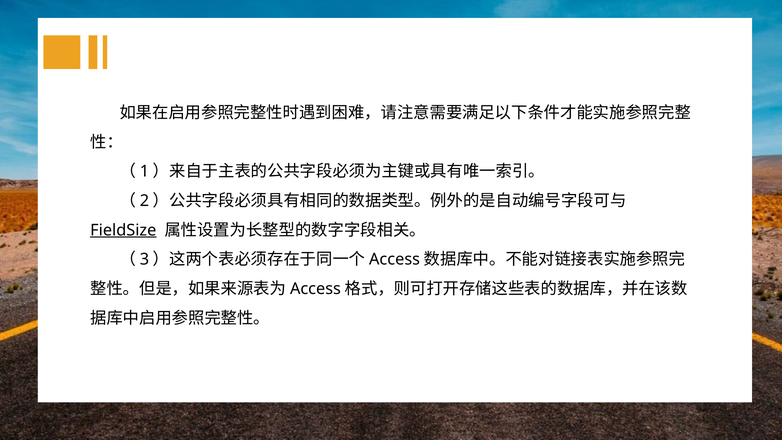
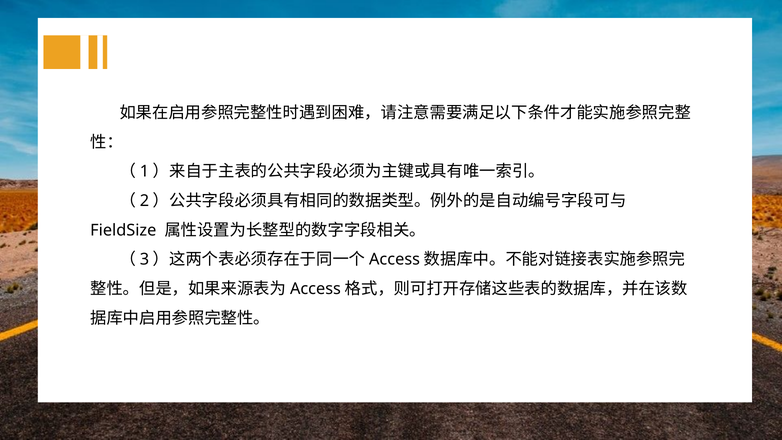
FieldSize underline: present -> none
